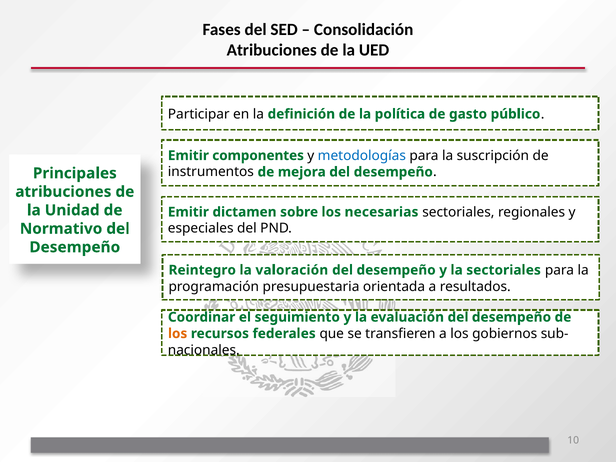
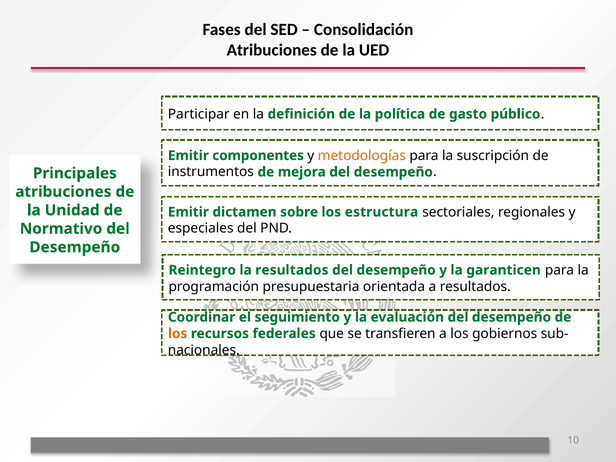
metodologías colour: blue -> orange
necesarias: necesarias -> estructura
la valoración: valoración -> resultados
la sectoriales: sectoriales -> garanticen
